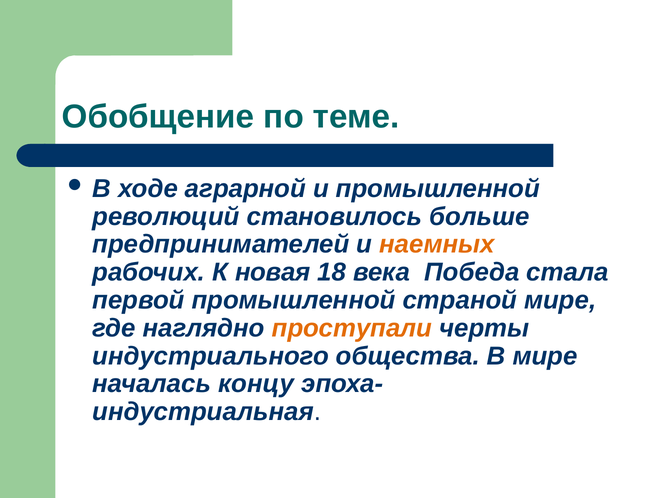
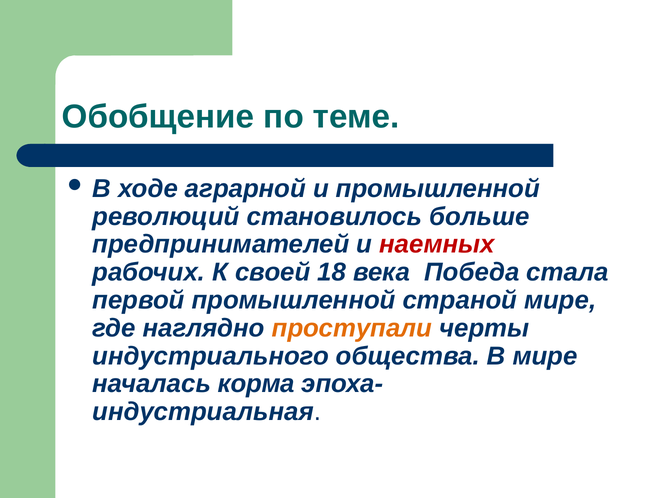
наемных colour: orange -> red
новая: новая -> своей
концу: концу -> корма
